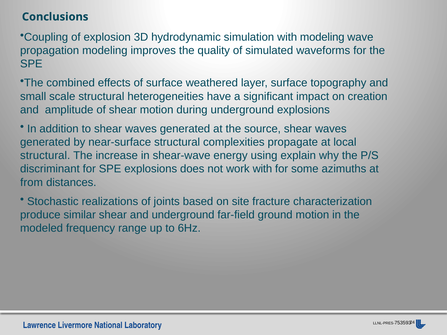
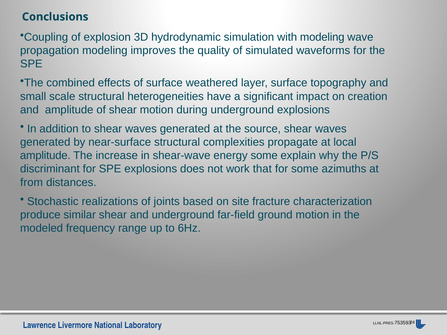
structural at (45, 156): structural -> amplitude
energy using: using -> some
work with: with -> that
